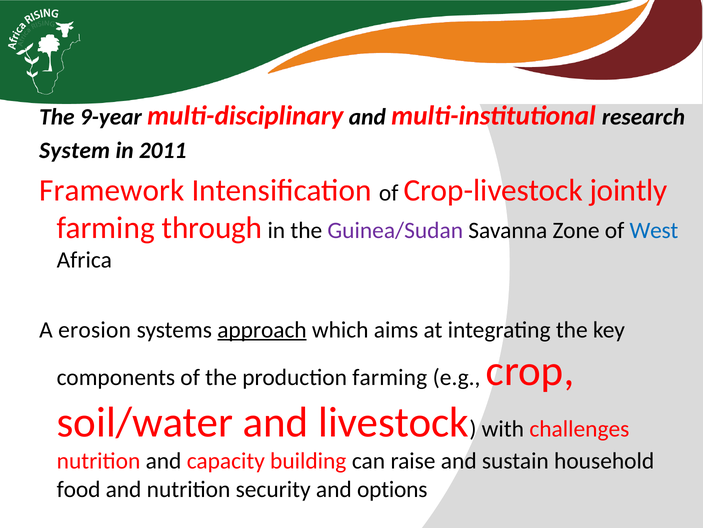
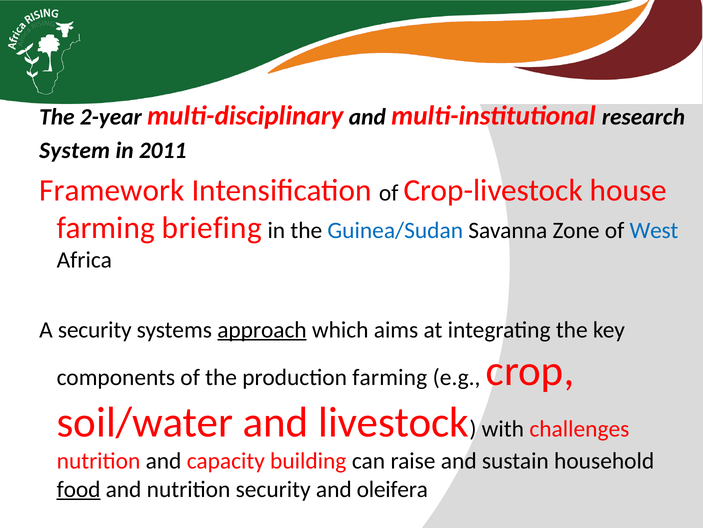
9-year: 9-year -> 2-year
jointly: jointly -> house
through: through -> briefing
Guinea/Sudan colour: purple -> blue
A erosion: erosion -> security
food underline: none -> present
options: options -> oleifera
